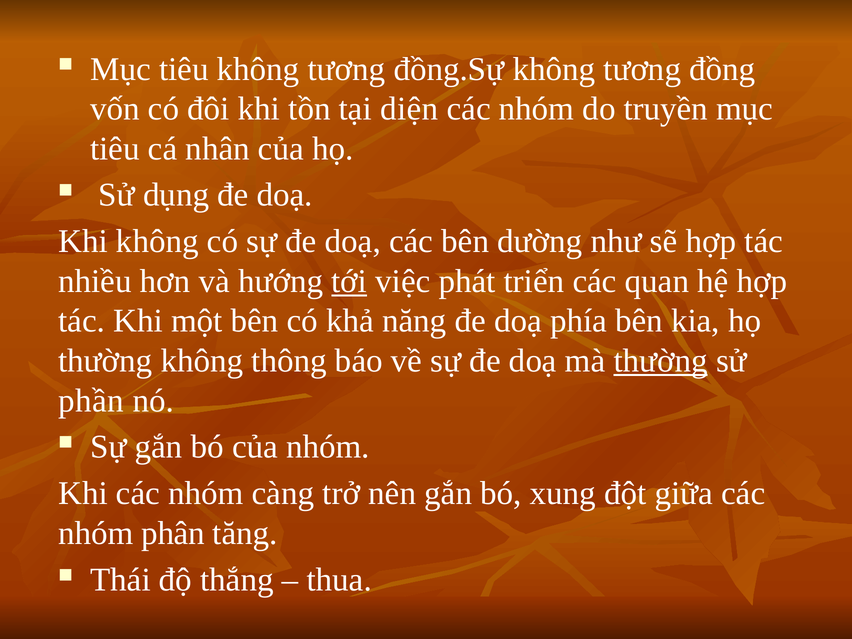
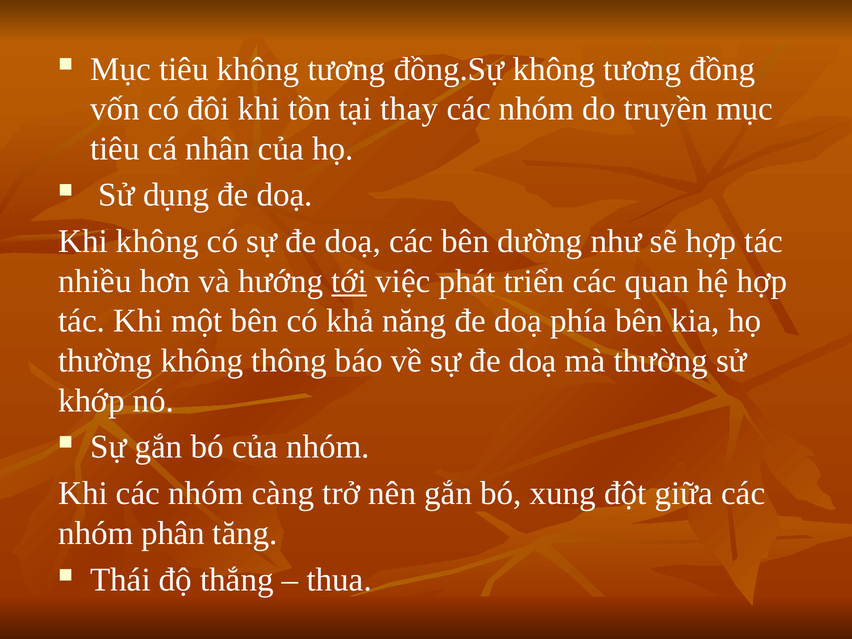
diện: diện -> thay
thường at (661, 361) underline: present -> none
phần: phần -> khớp
